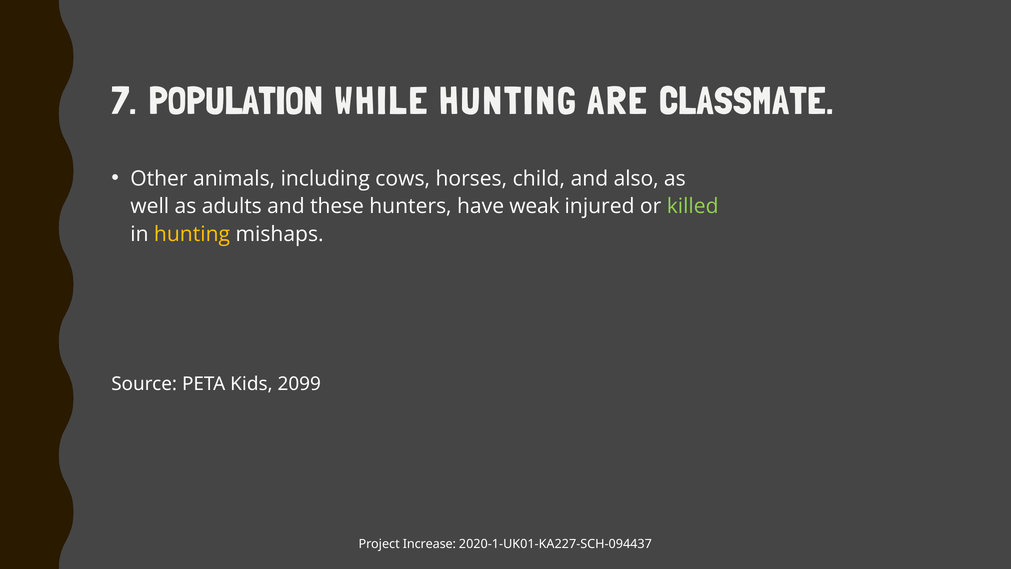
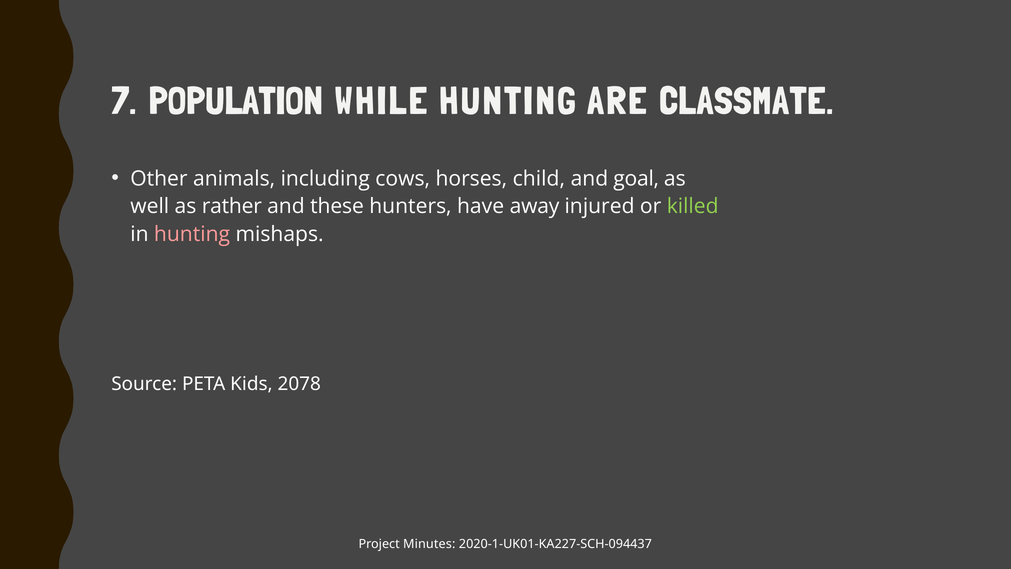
also: also -> goal
adults: adults -> rather
weak: weak -> away
hunting at (192, 234) colour: yellow -> pink
2099: 2099 -> 2078
Increase: Increase -> Minutes
